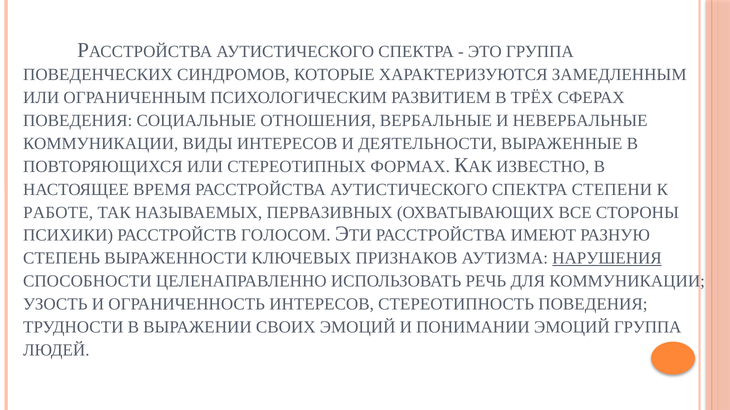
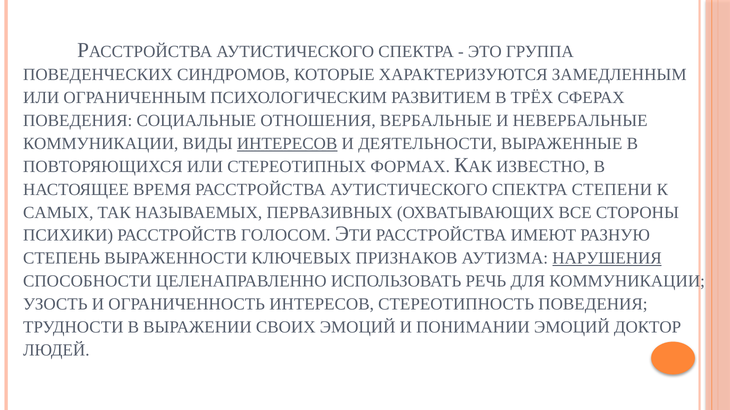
ИНТЕРЕСОВ at (287, 144) underline: none -> present
РАБОТЕ: РАБОТЕ -> САМЫХ
ЭМОЦИЙ ГРУППА: ГРУППА -> ДОКТОР
